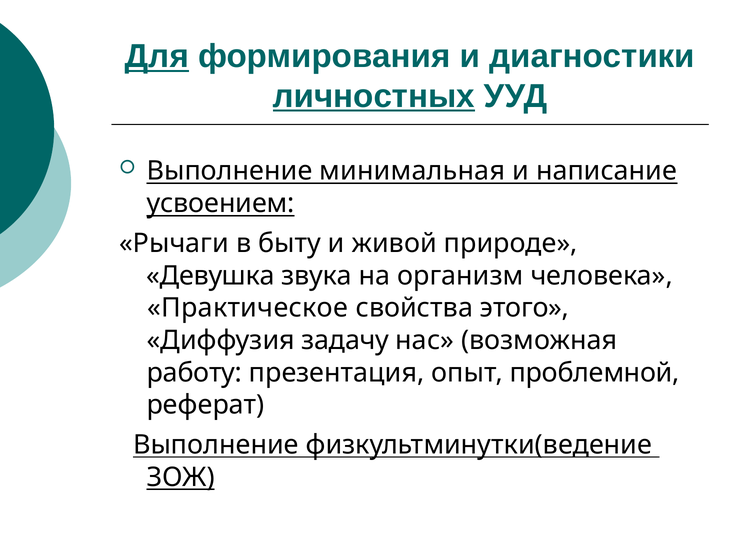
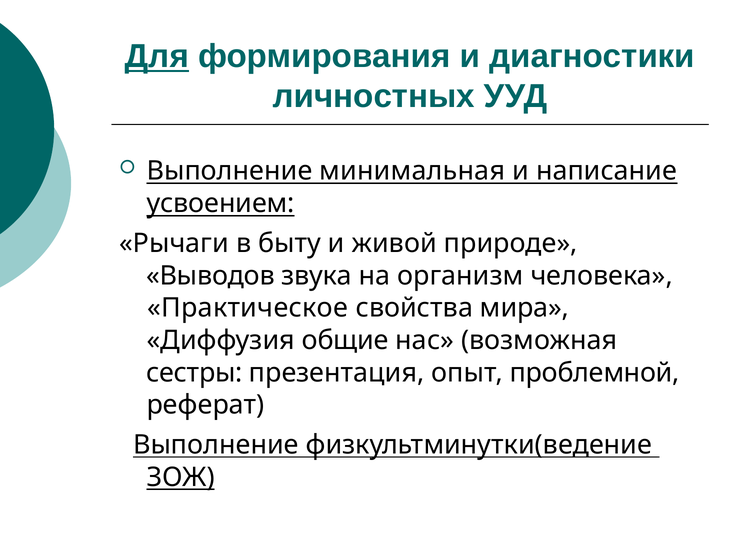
личностных underline: present -> none
Девушка: Девушка -> Выводов
этого: этого -> мира
задачу: задачу -> общие
работу: работу -> сестры
